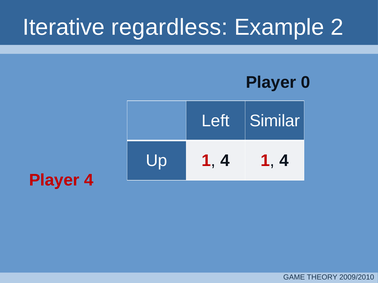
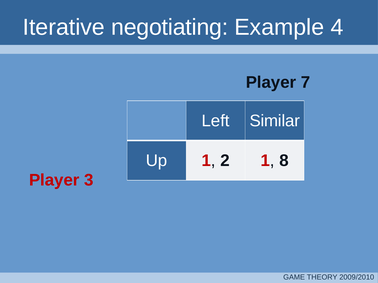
regardless: regardless -> negotiating
2: 2 -> 4
0: 0 -> 7
Up 1 4: 4 -> 2
4 at (284, 161): 4 -> 8
Player 4: 4 -> 3
